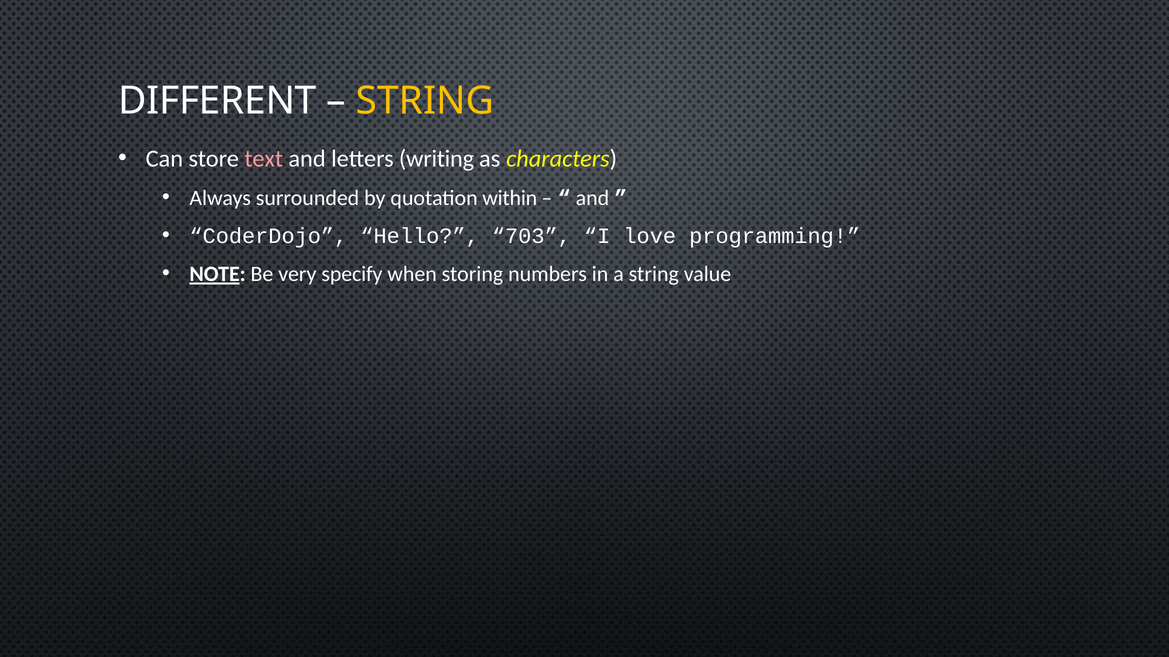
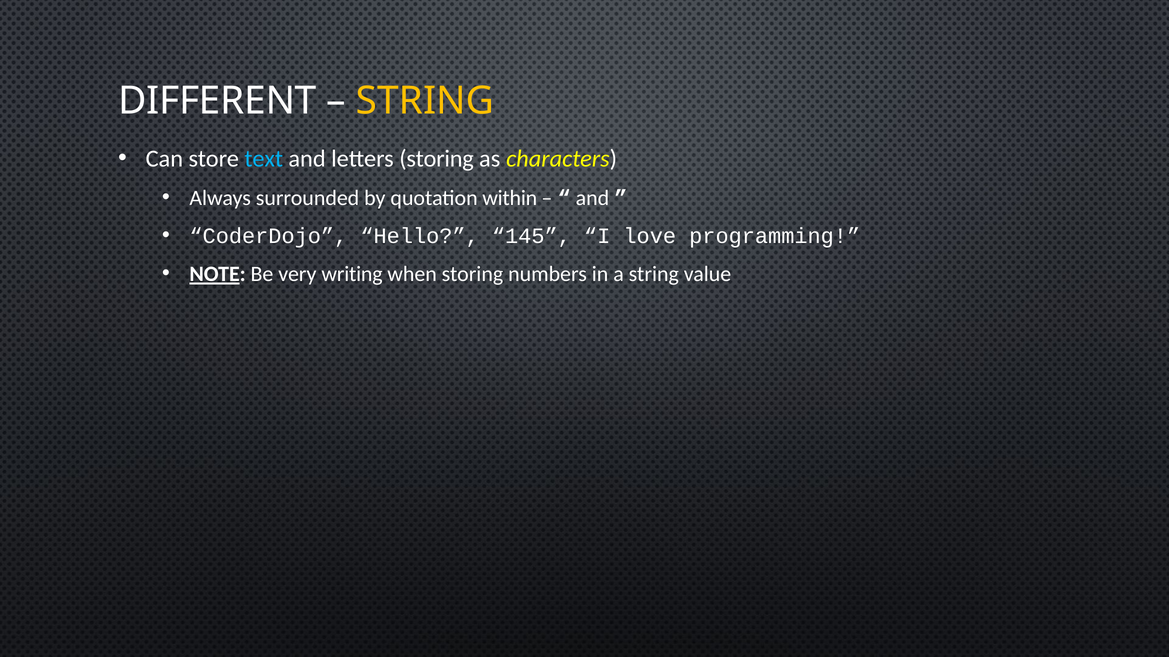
text colour: pink -> light blue
letters writing: writing -> storing
703: 703 -> 145
specify: specify -> writing
